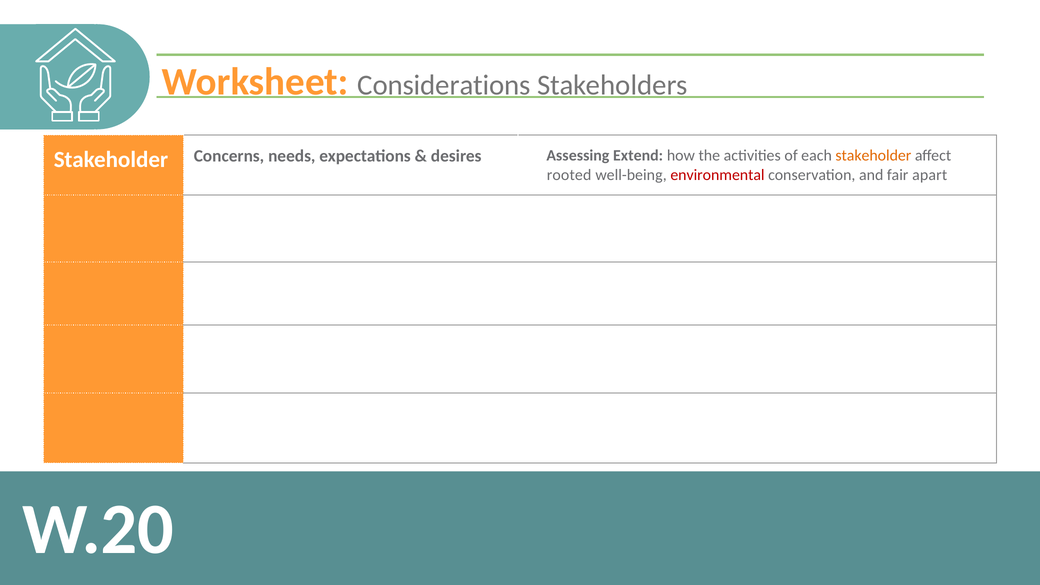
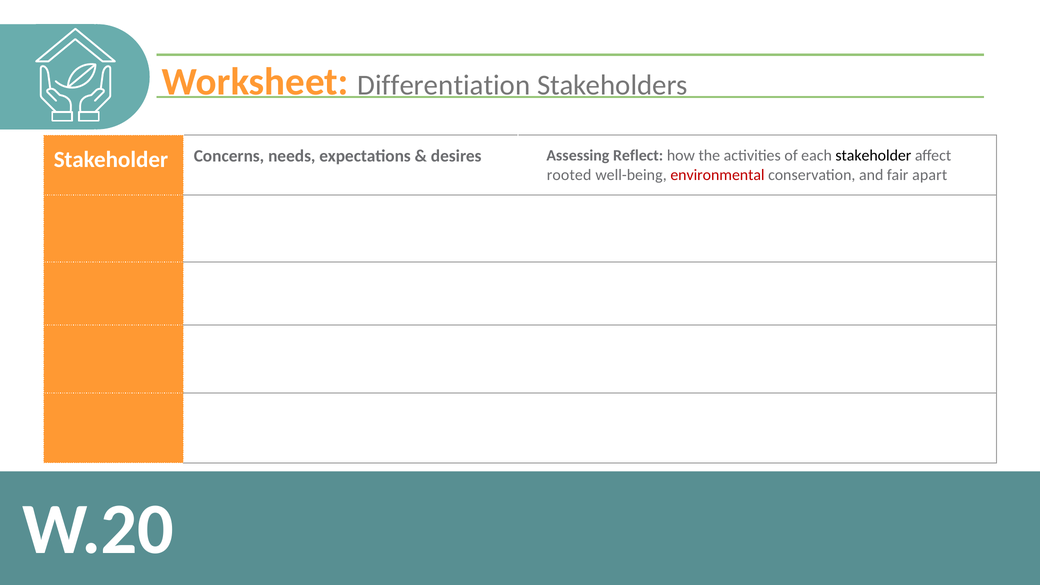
Considerations: Considerations -> Differentiation
Extend: Extend -> Reflect
stakeholder at (873, 155) colour: orange -> black
